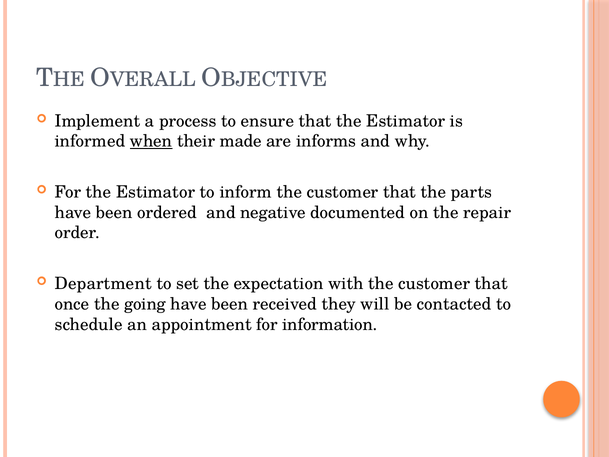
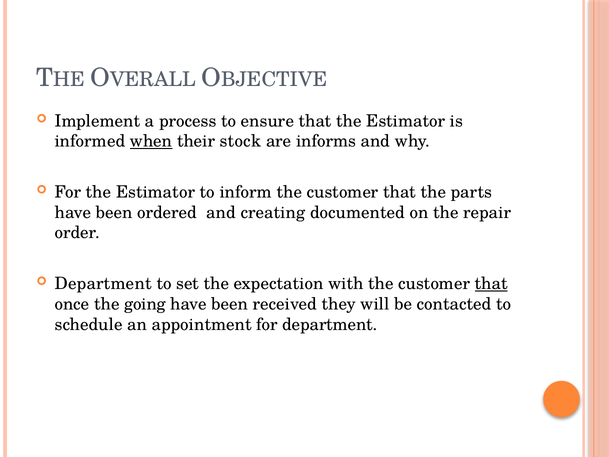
made: made -> stock
negative: negative -> creating
that at (491, 284) underline: none -> present
for information: information -> department
